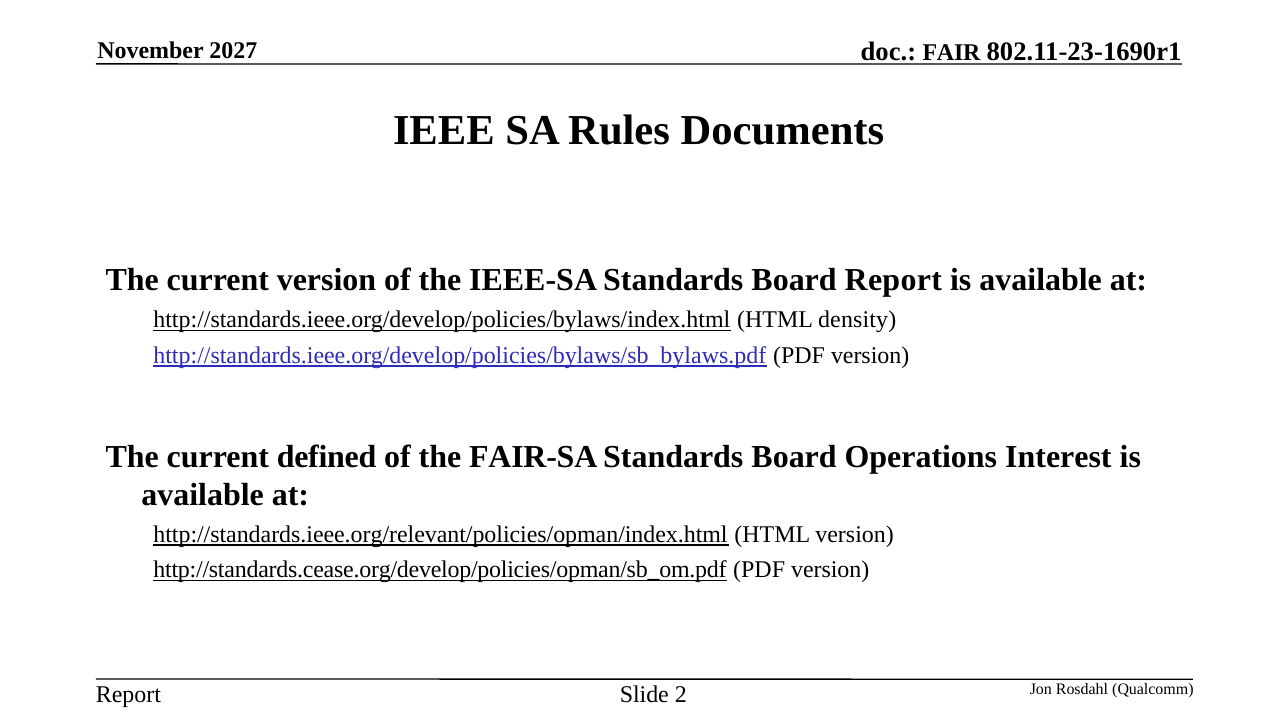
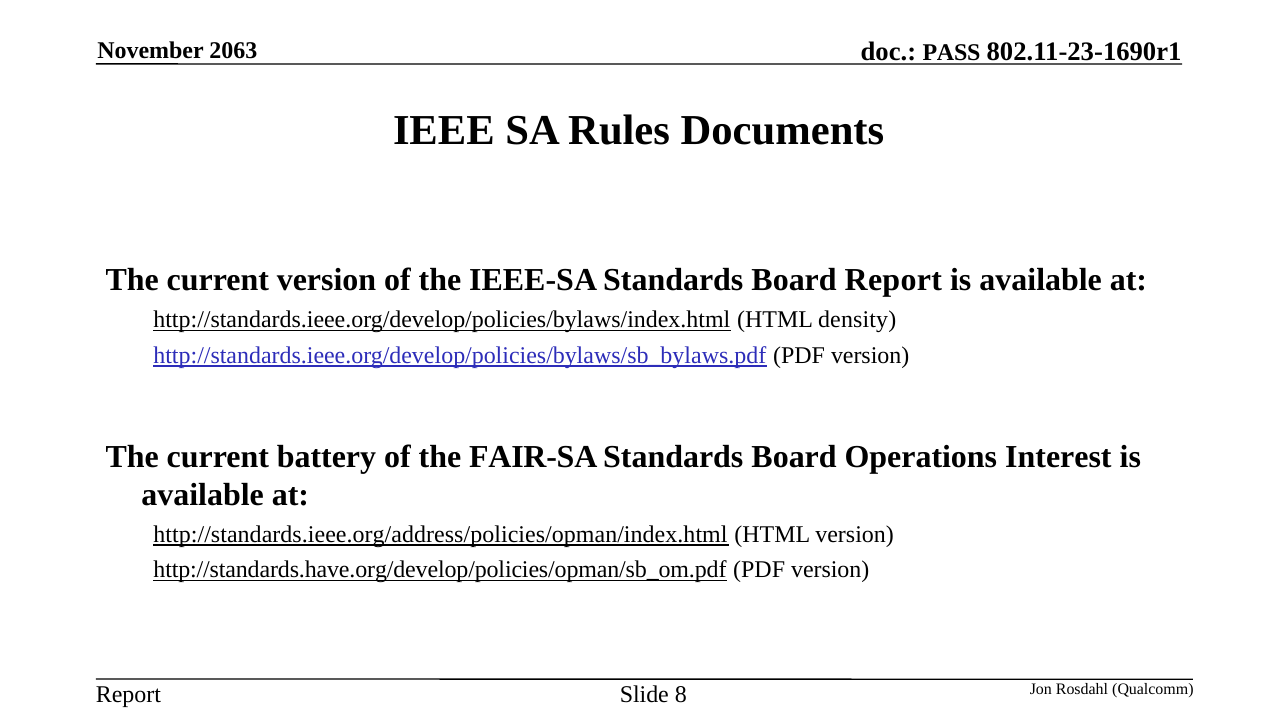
FAIR: FAIR -> PASS
2027: 2027 -> 2063
defined: defined -> battery
http://standards.ieee.org/relevant/policies/opman/index.html: http://standards.ieee.org/relevant/policies/opman/index.html -> http://standards.ieee.org/address/policies/opman/index.html
http://standards.cease.org/develop/policies/opman/sb_om.pdf: http://standards.cease.org/develop/policies/opman/sb_om.pdf -> http://standards.have.org/develop/policies/opman/sb_om.pdf
2: 2 -> 8
